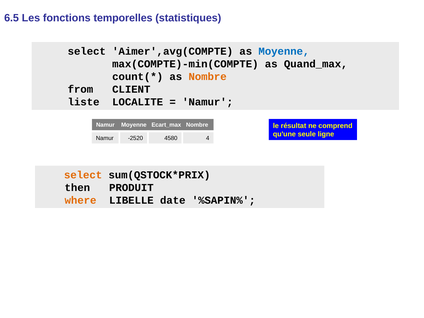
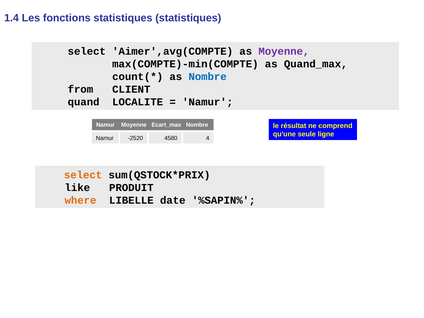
6.5: 6.5 -> 1.4
fonctions temporelles: temporelles -> statistiques
Moyenne at (284, 51) colour: blue -> purple
Nombre at (208, 77) colour: orange -> blue
liste: liste -> quand
then: then -> like
